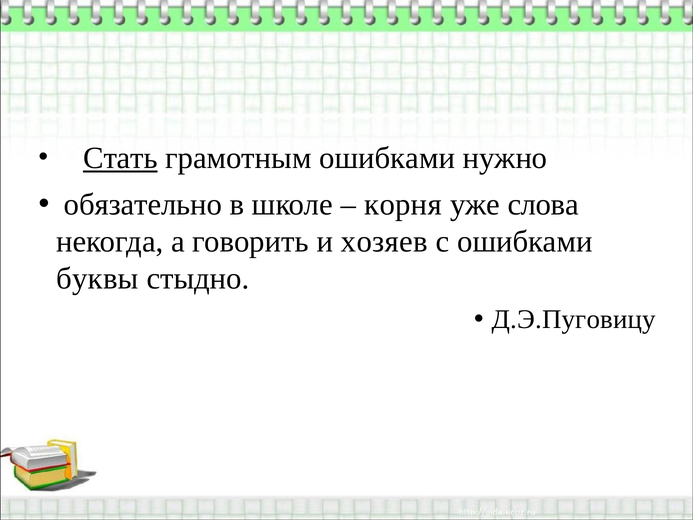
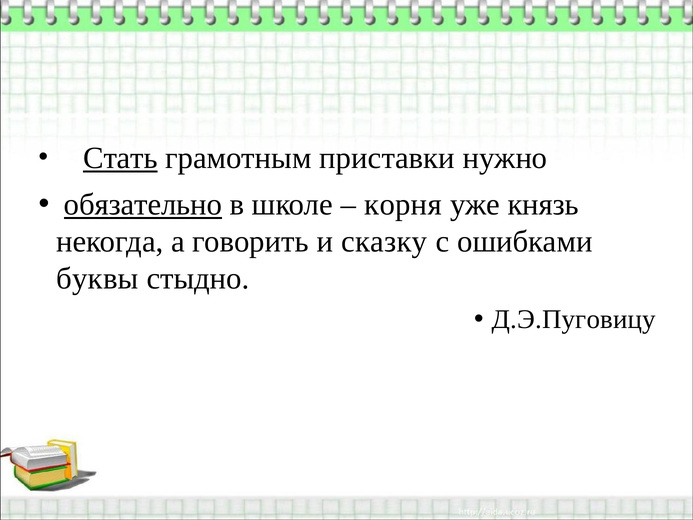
грамотным ошибками: ошибками -> приставки
обязательно underline: none -> present
слова: слова -> князь
хозяев: хозяев -> сказку
